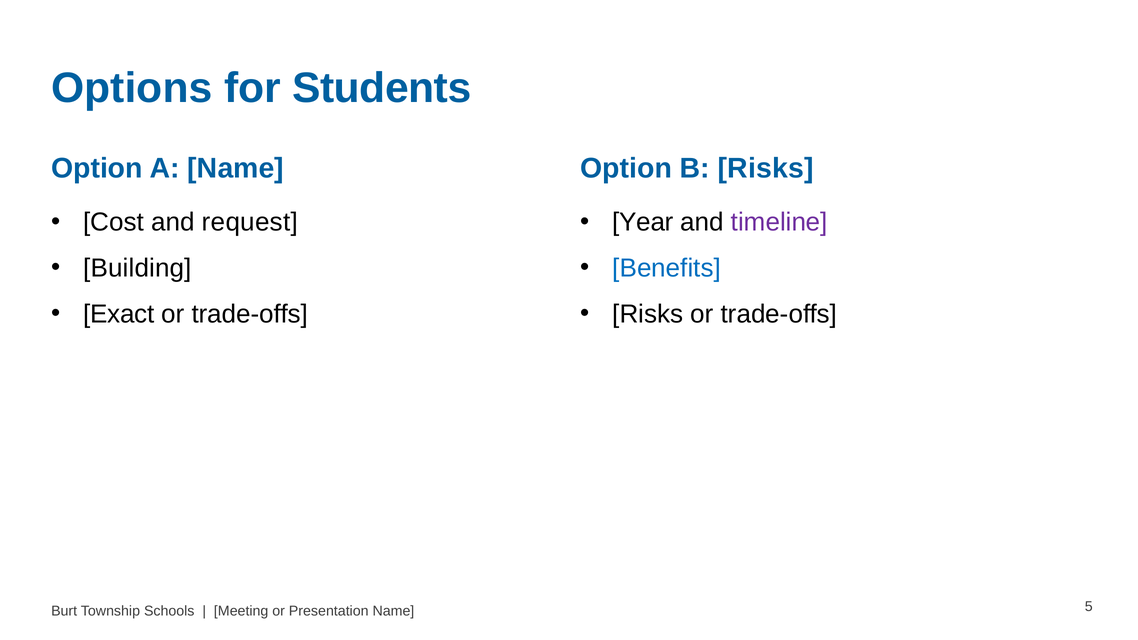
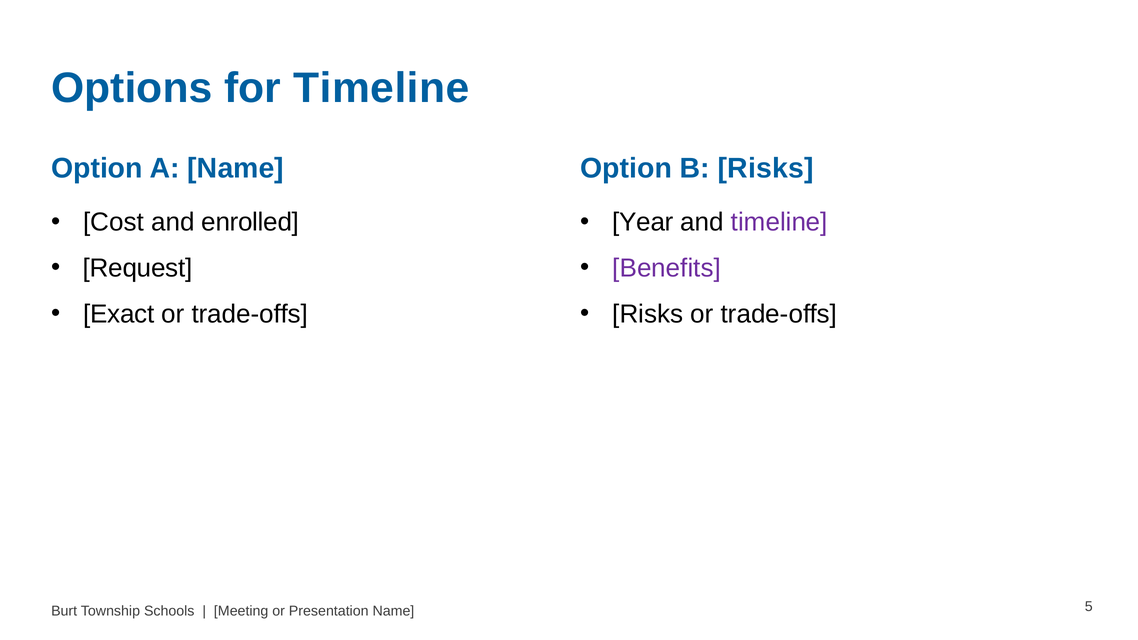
for Students: Students -> Timeline
request: request -> enrolled
Building: Building -> Request
Benefits colour: blue -> purple
